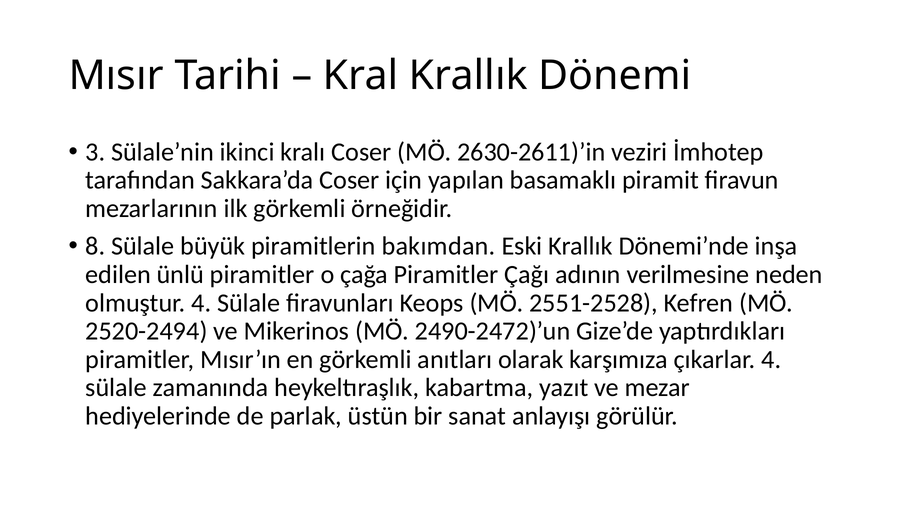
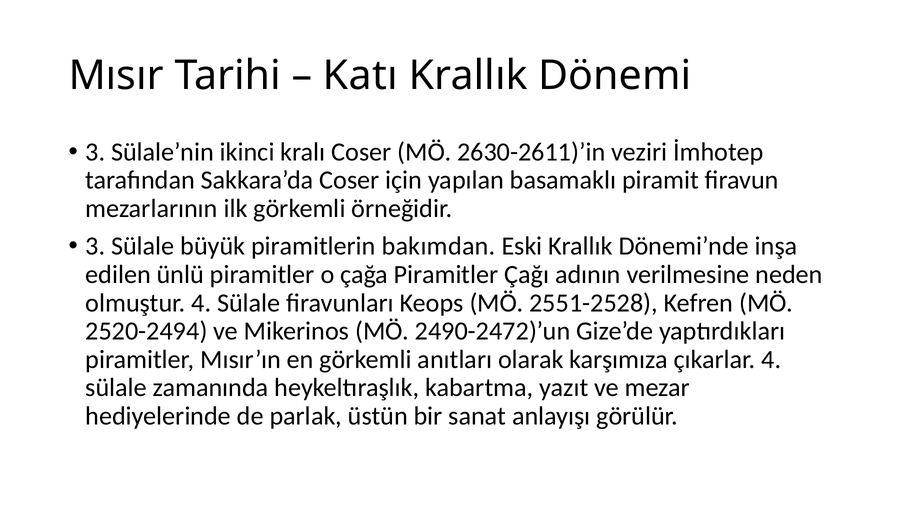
Kral: Kral -> Katı
8 at (95, 246): 8 -> 3
